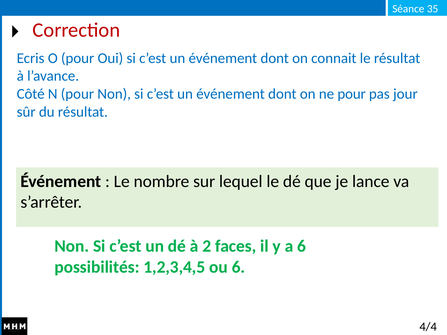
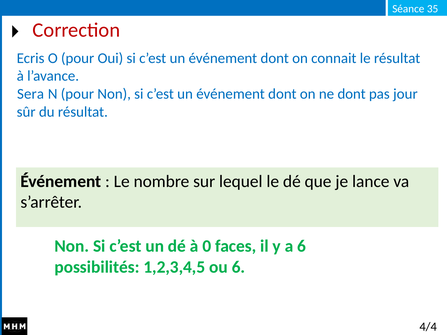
Côté: Côté -> Sera
ne pour: pour -> dont
2: 2 -> 0
